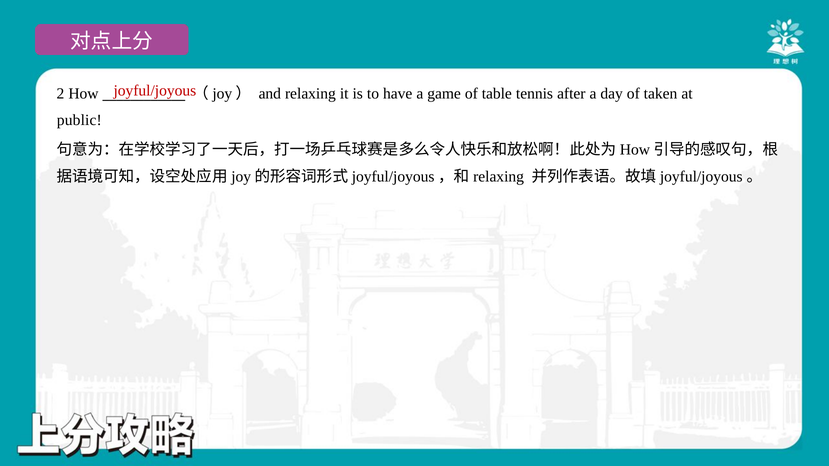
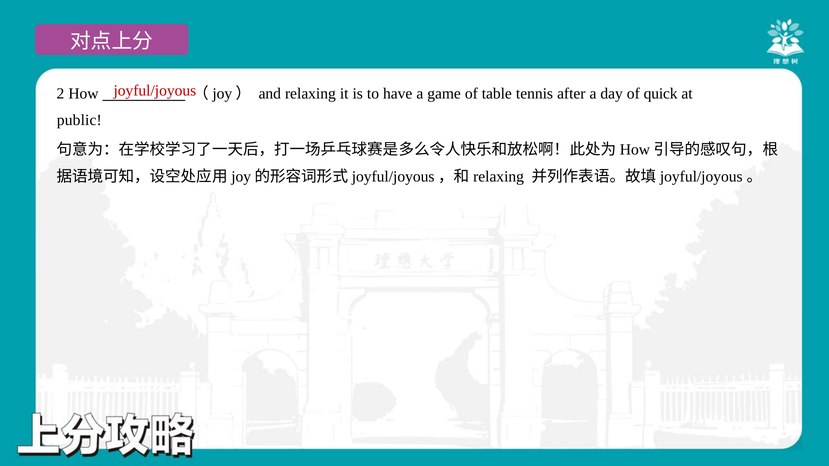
taken: taken -> quick
